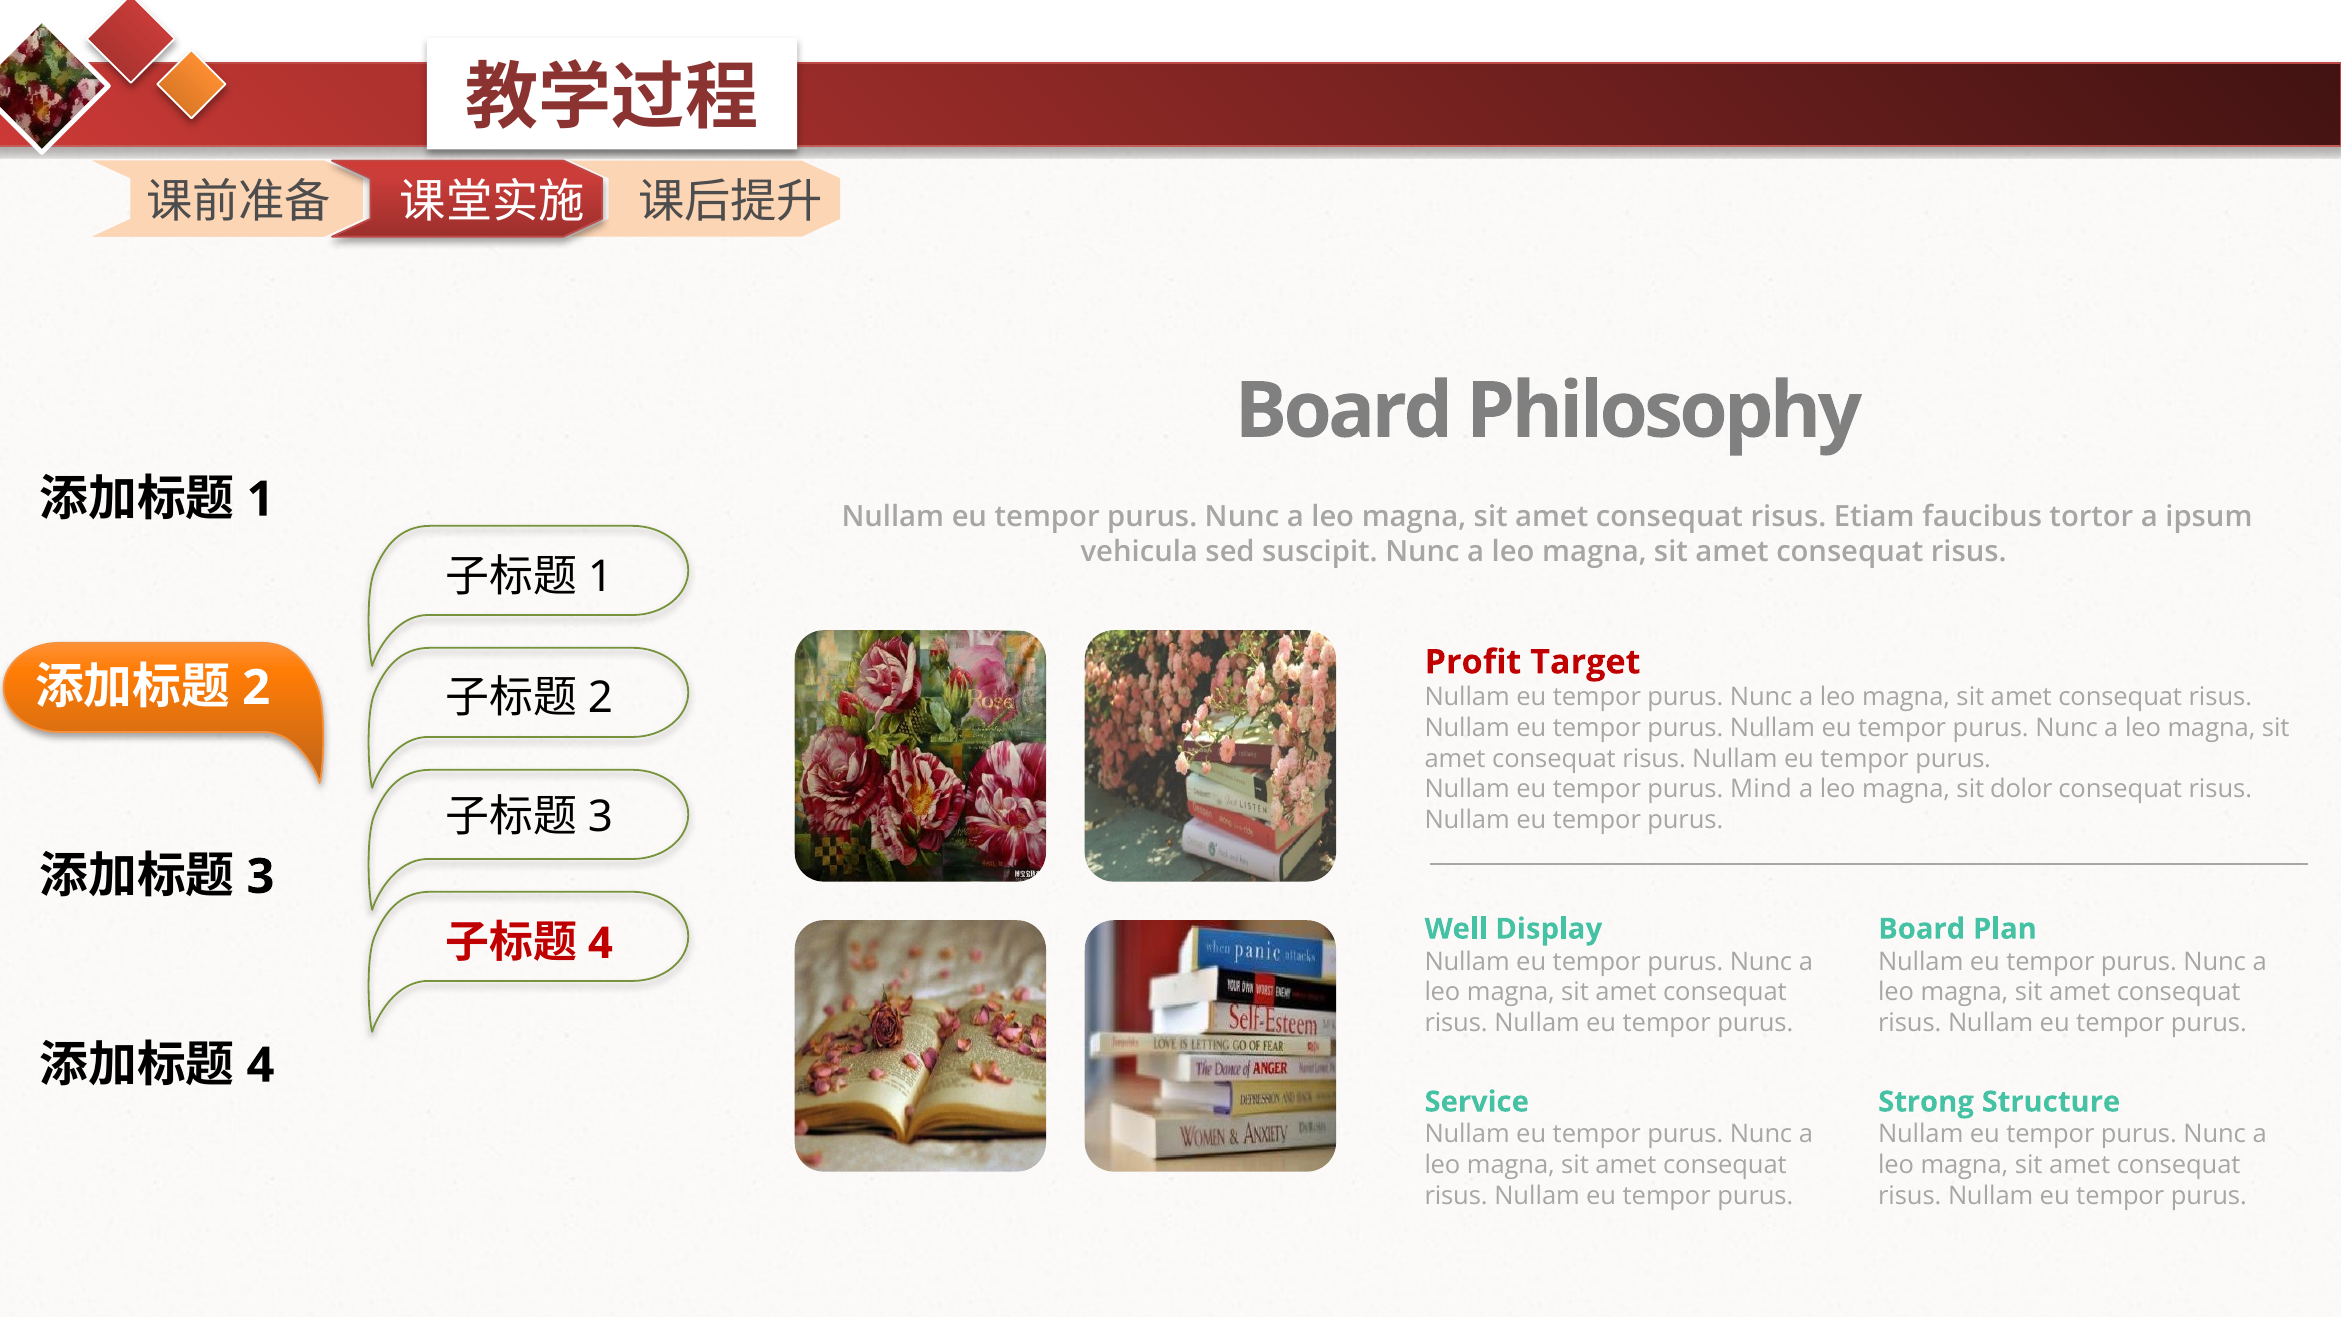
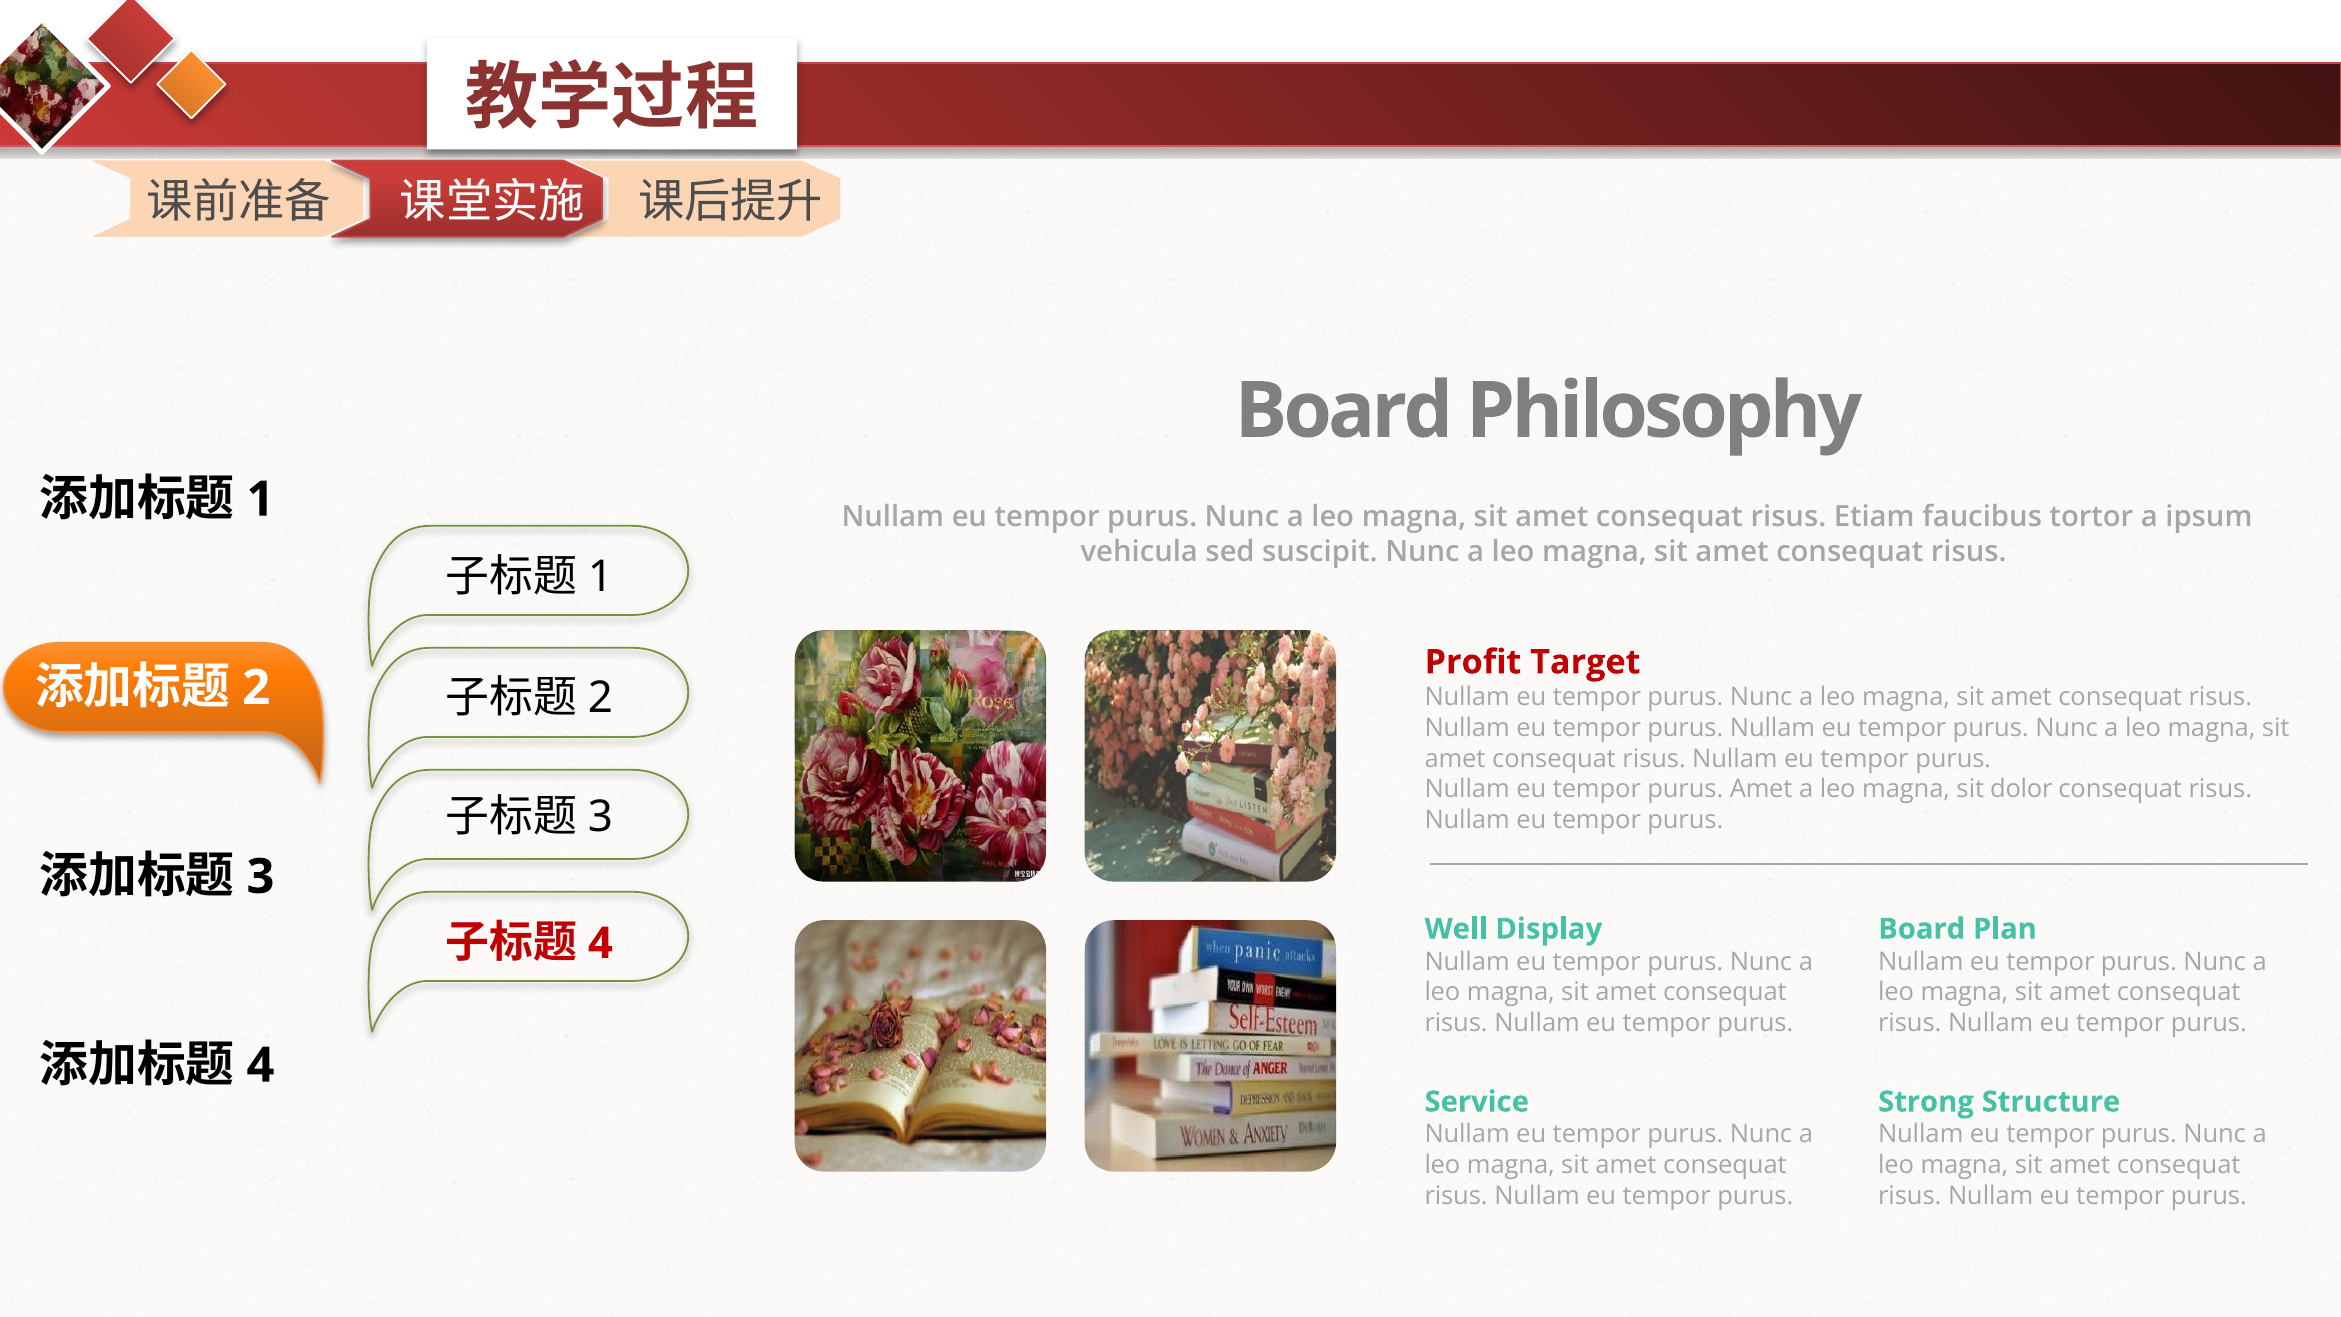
purus Mind: Mind -> Amet
